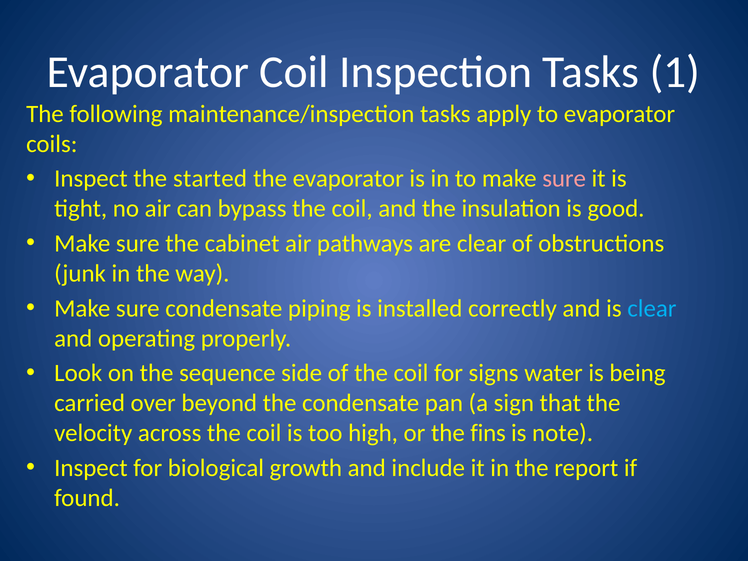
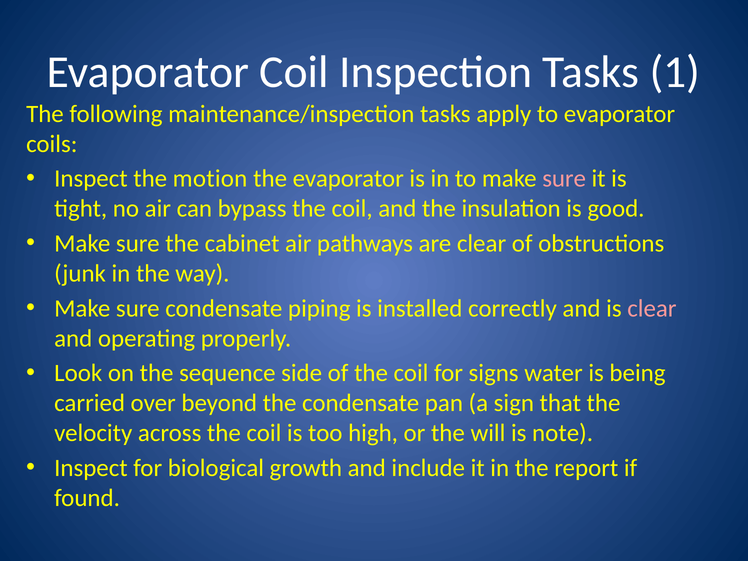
started: started -> motion
clear at (652, 308) colour: light blue -> pink
fins: fins -> will
